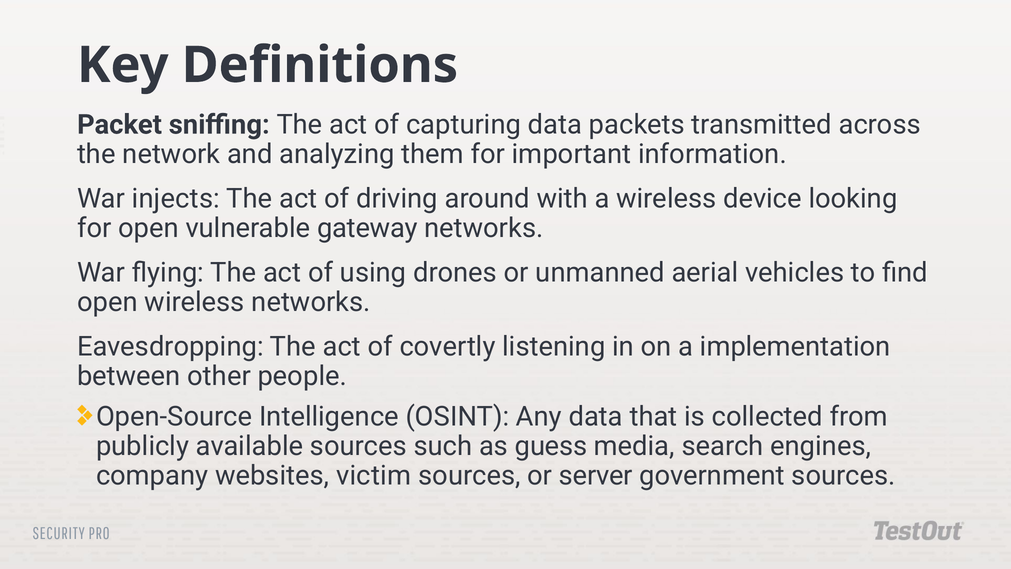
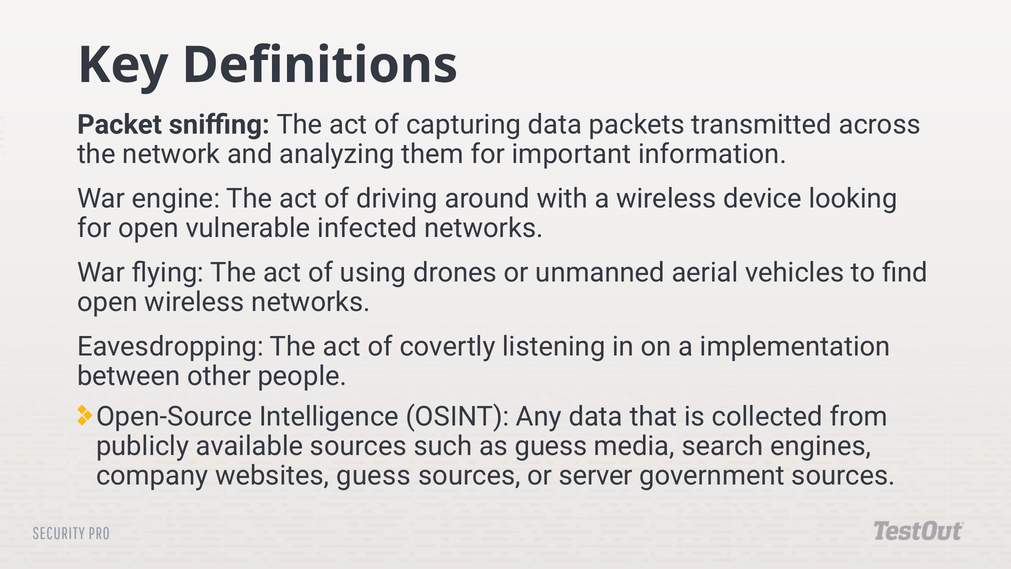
injects: injects -> engine
gateway: gateway -> infected
websites victim: victim -> guess
